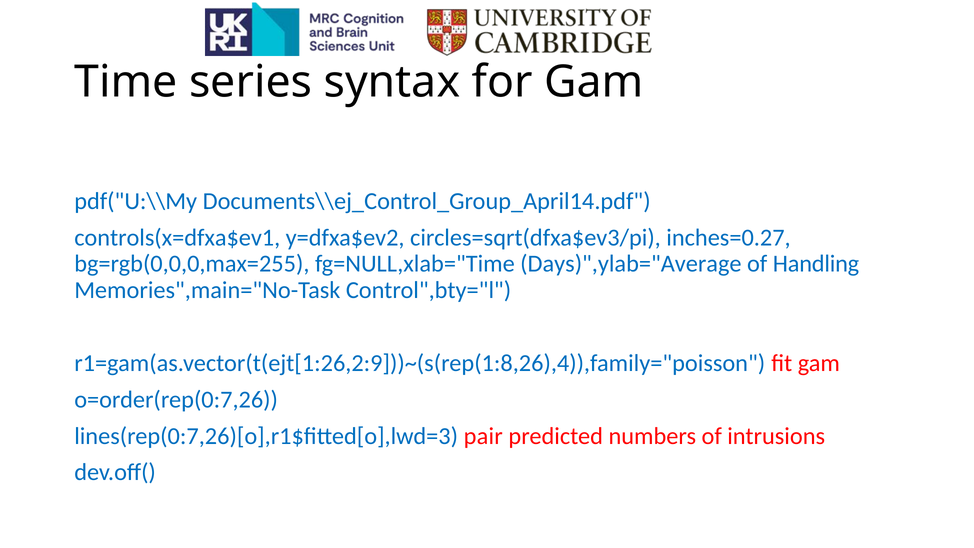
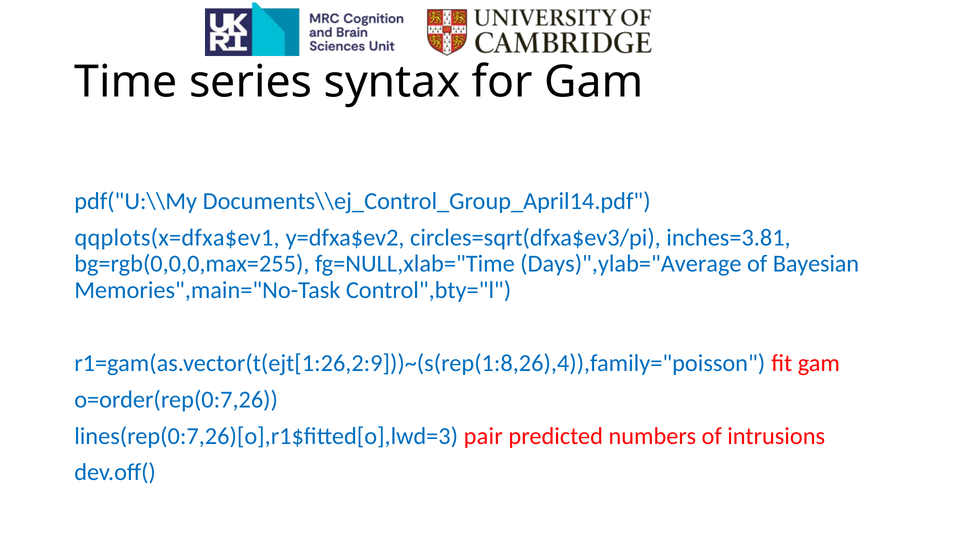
controls(x=dfxa$ev1: controls(x=dfxa$ev1 -> qqplots(x=dfxa$ev1
inches=0.27: inches=0.27 -> inches=3.81
Handling: Handling -> Bayesian
